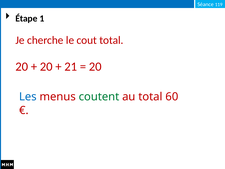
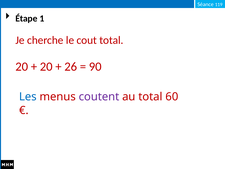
21: 21 -> 26
20 at (95, 66): 20 -> 90
coutent colour: green -> purple
